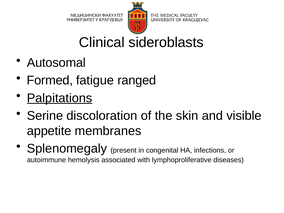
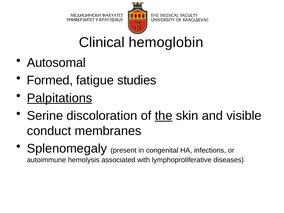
sideroblasts: sideroblasts -> hemoglobin
ranged: ranged -> studies
the underline: none -> present
appetite: appetite -> conduct
